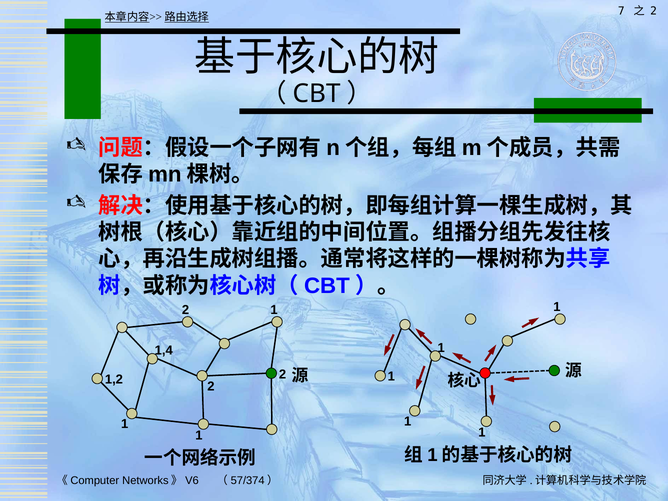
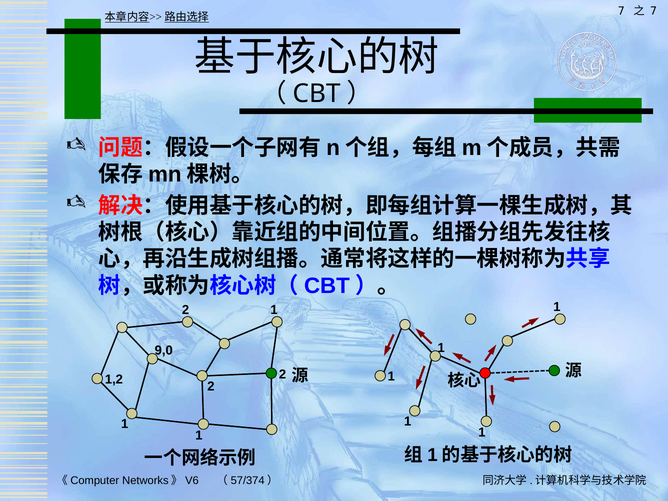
2 at (653, 11): 2 -> 7
1,4: 1,4 -> 9,0
